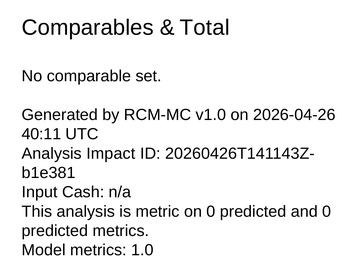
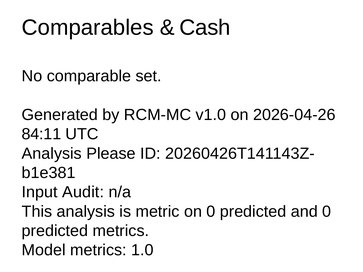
Total: Total -> Cash
40:11: 40:11 -> 84:11
Impact: Impact -> Please
Cash: Cash -> Audit
